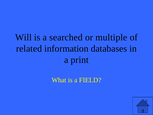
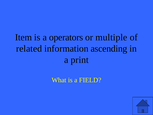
Will: Will -> Item
searched: searched -> operators
databases: databases -> ascending
